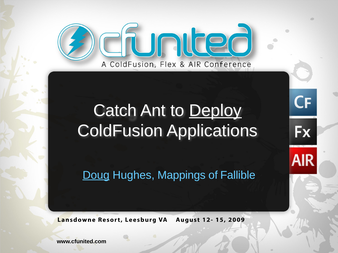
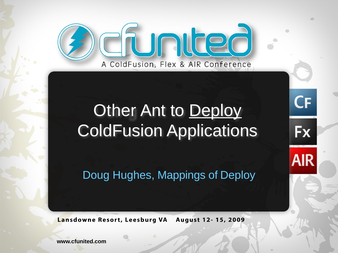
Catch: Catch -> Other
Doug underline: present -> none
of Fallible: Fallible -> Deploy
